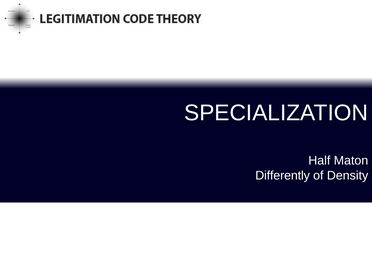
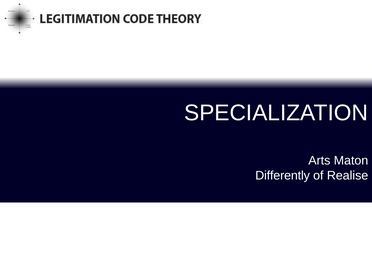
Half: Half -> Arts
Density: Density -> Realise
